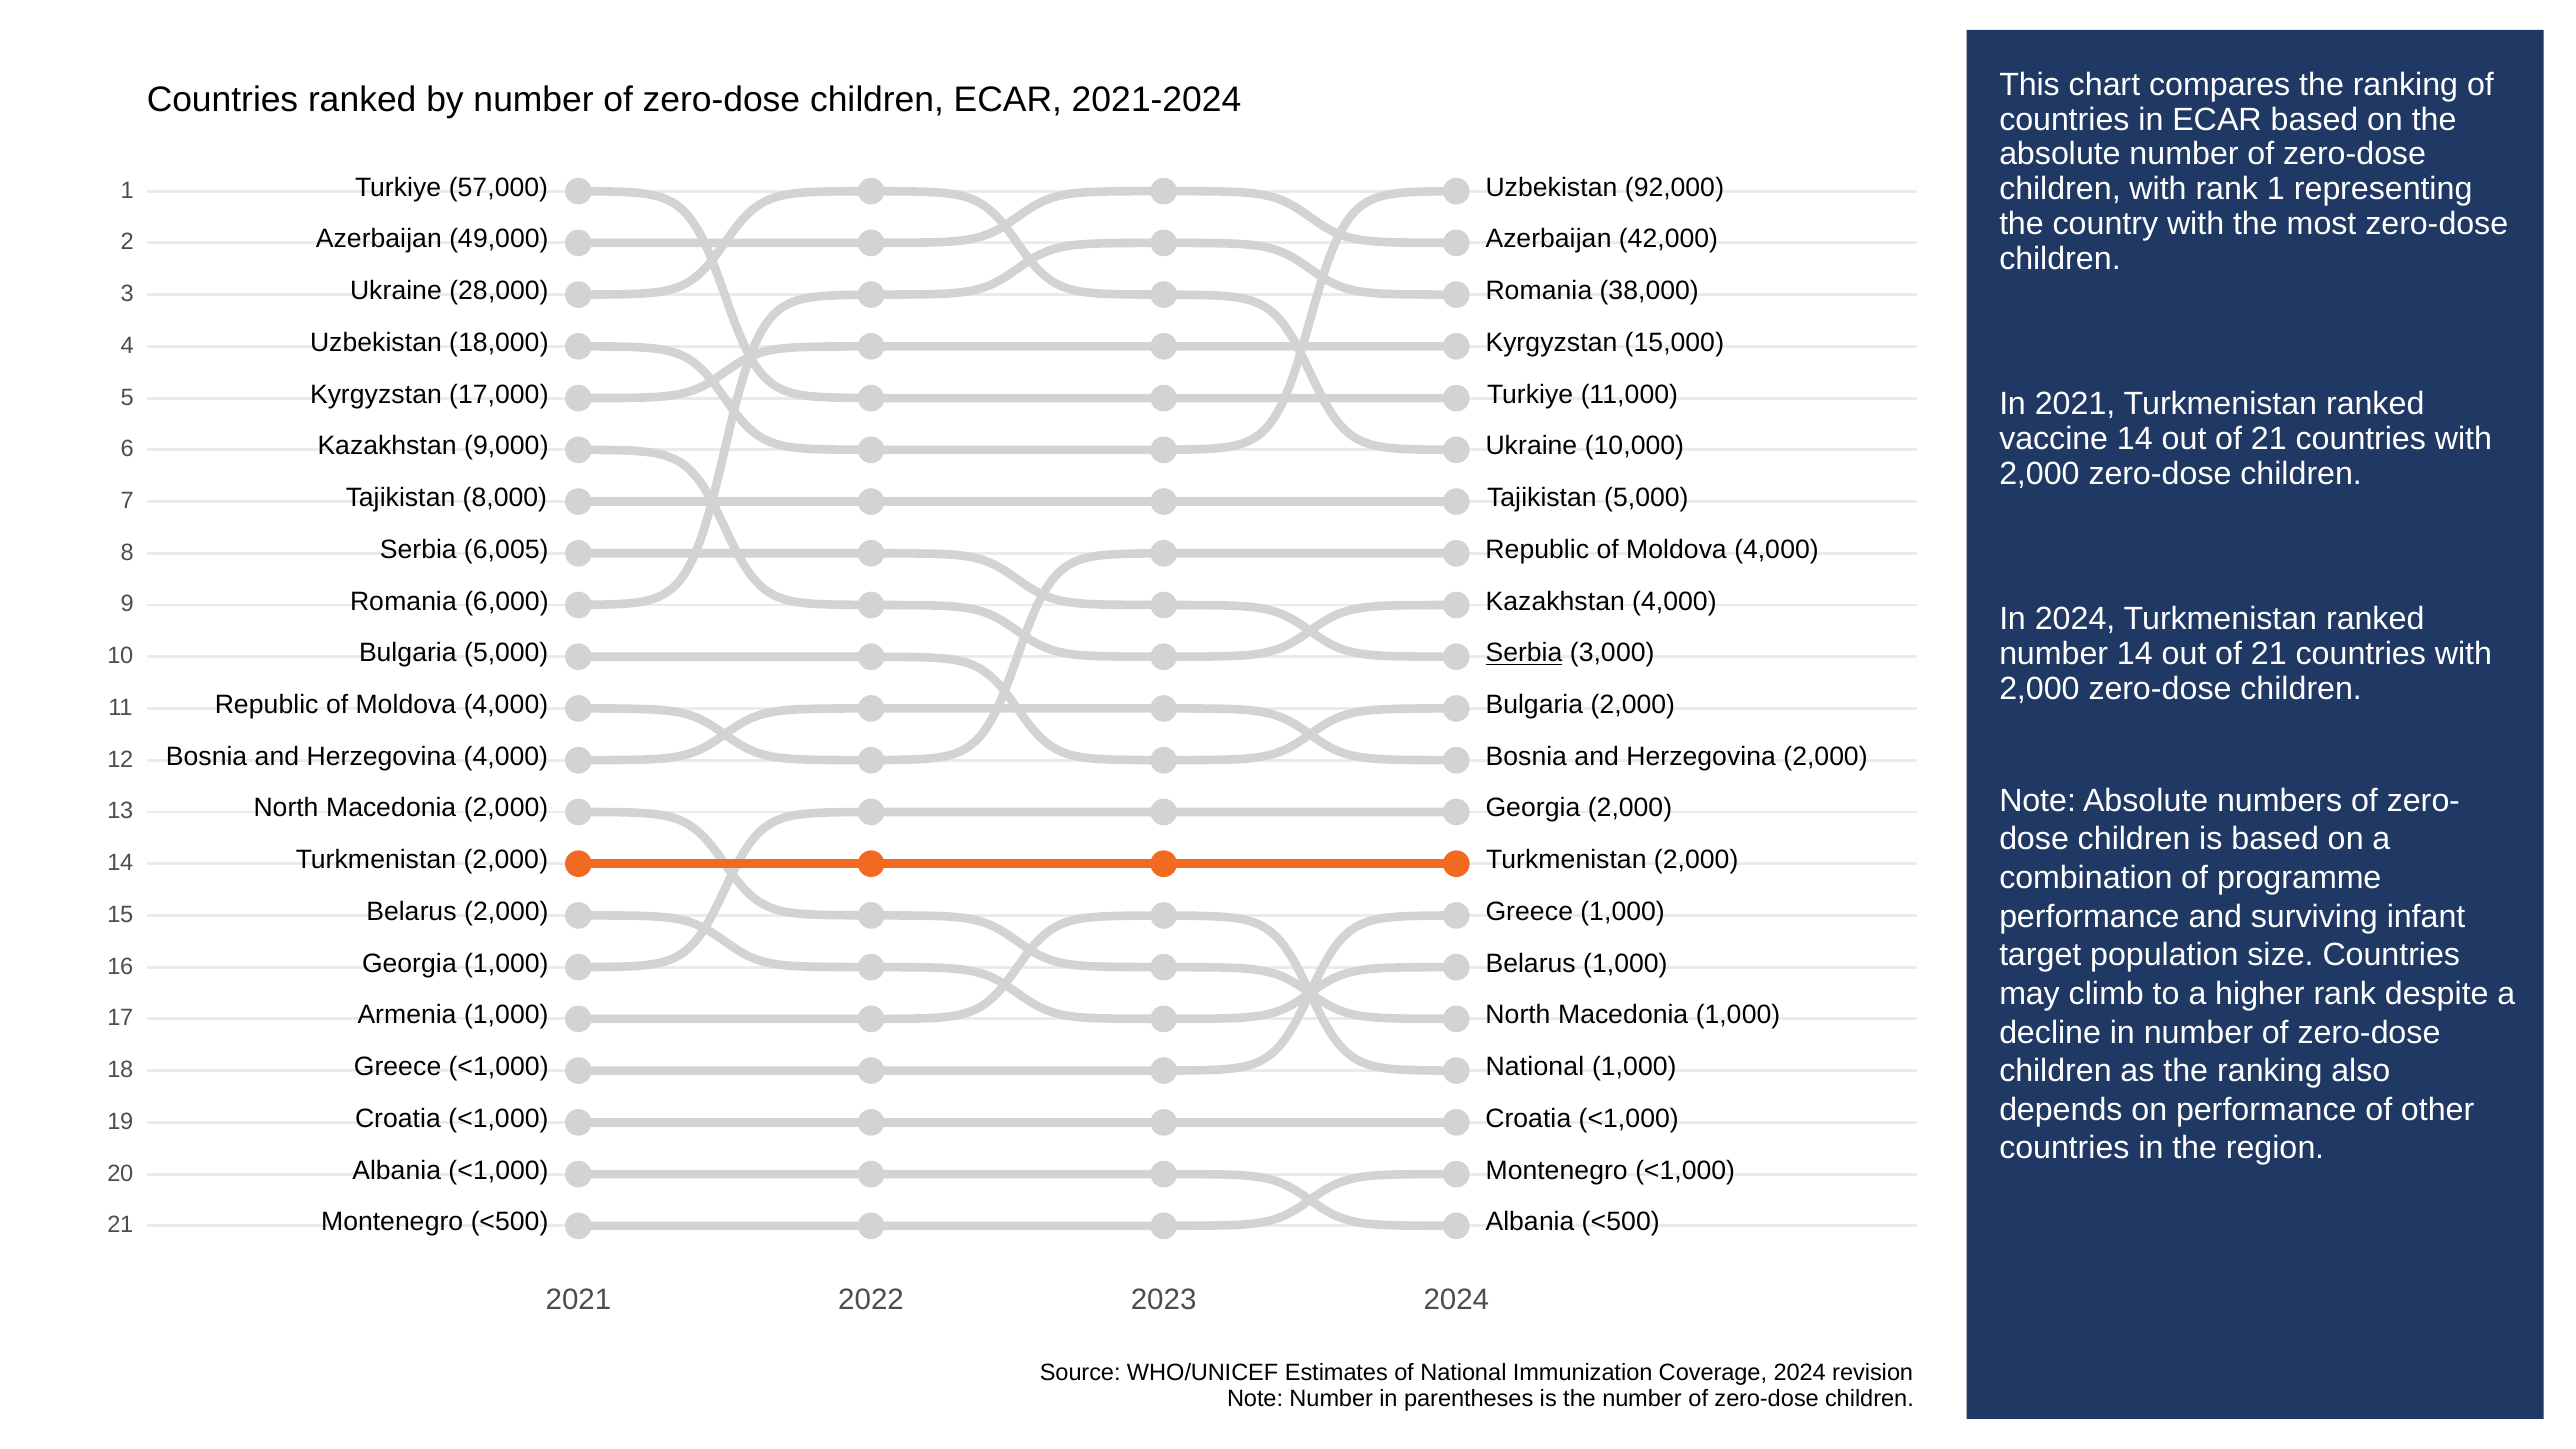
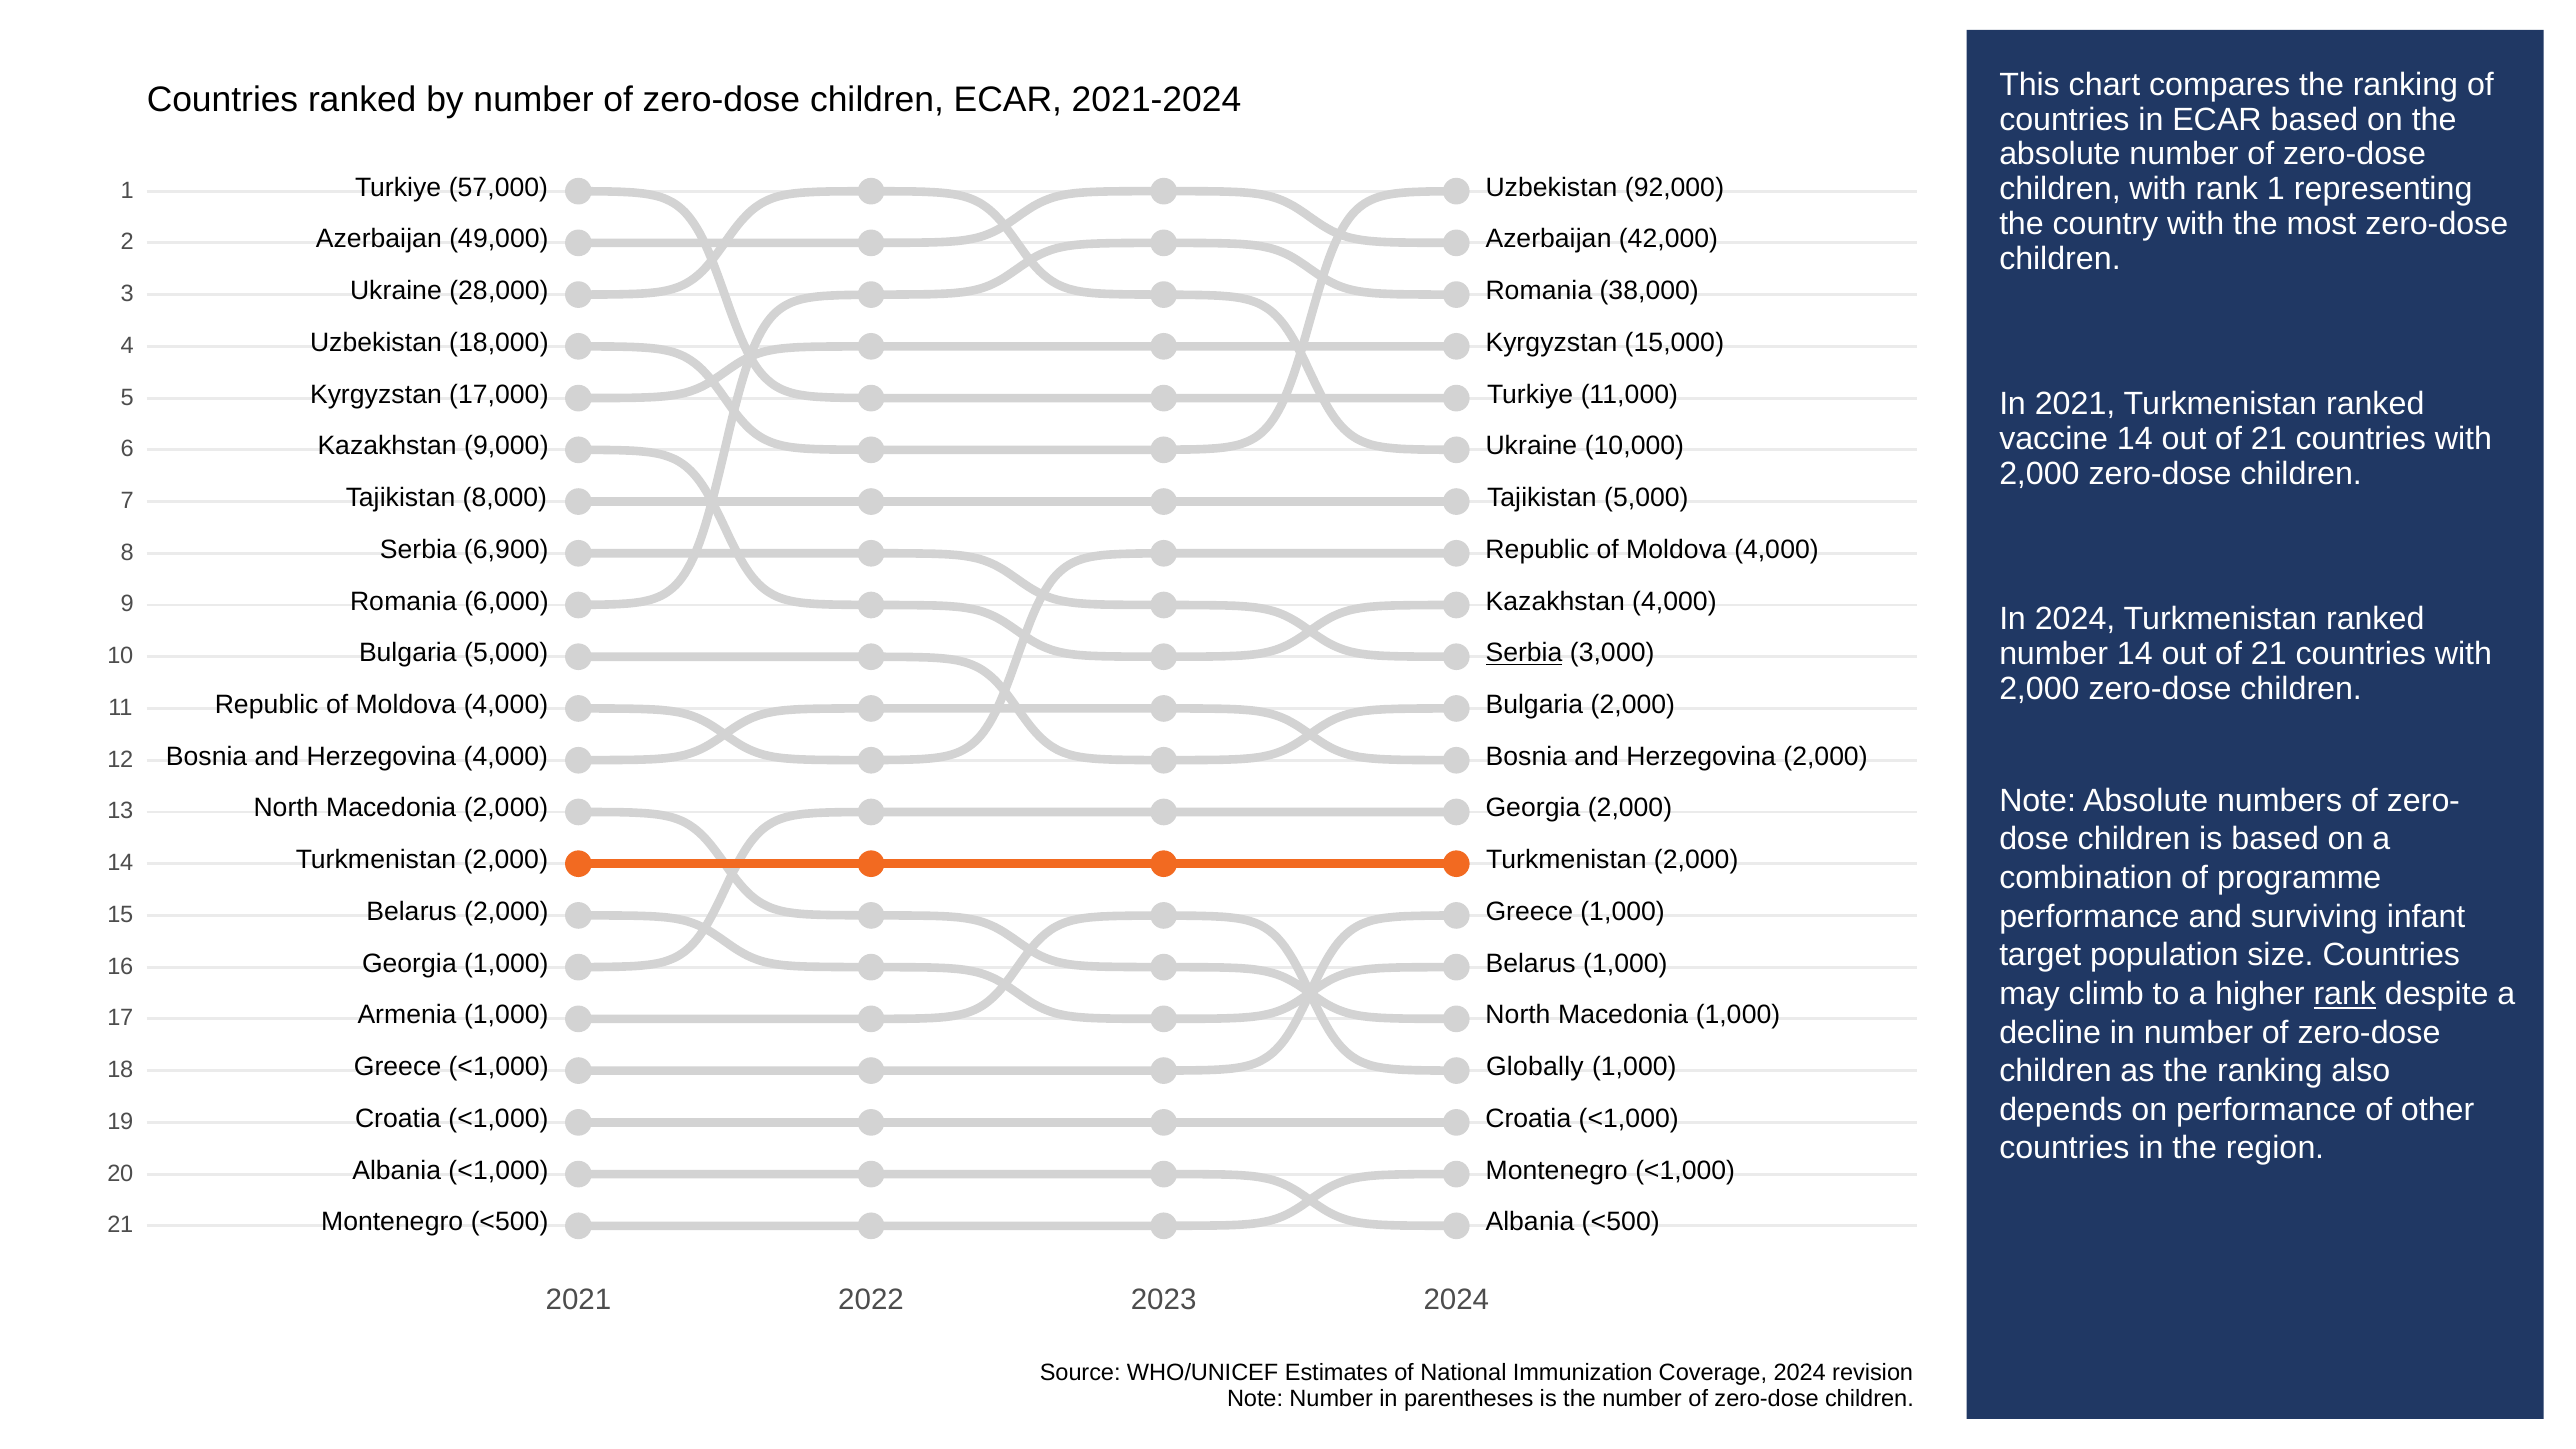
6,005: 6,005 -> 6,900
rank at (2345, 994) underline: none -> present
National at (1535, 1067): National -> Globally
